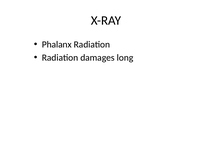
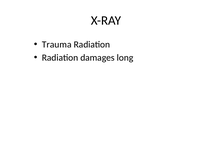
Phalanx: Phalanx -> Trauma
